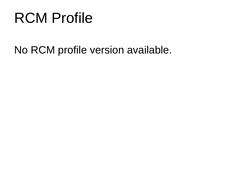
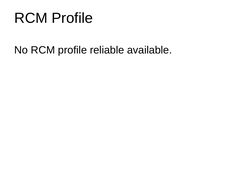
version: version -> reliable
